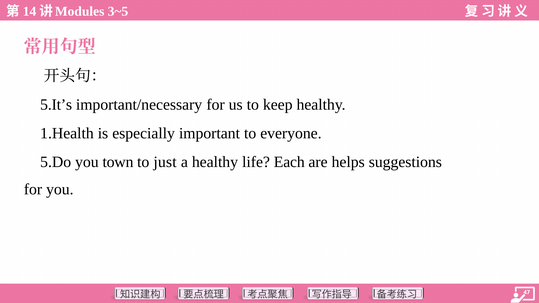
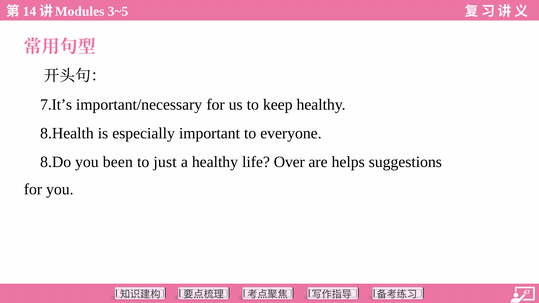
5.It’s: 5.It’s -> 7.It’s
1.Health: 1.Health -> 8.Health
5.Do: 5.Do -> 8.Do
town: town -> been
Each: Each -> Over
